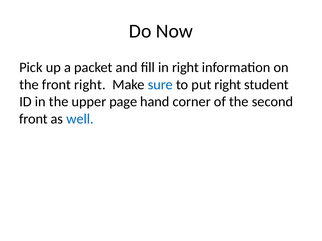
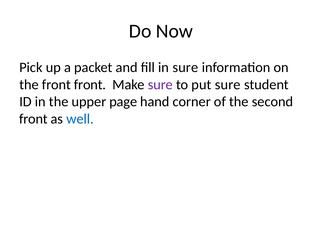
in right: right -> sure
front right: right -> front
sure at (160, 85) colour: blue -> purple
put right: right -> sure
